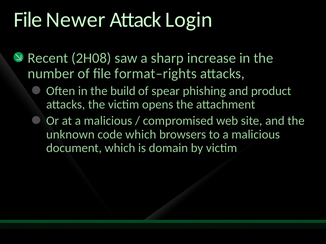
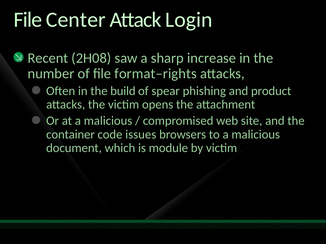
Newer: Newer -> Center
unknown: unknown -> container
code which: which -> issues
domain: domain -> module
